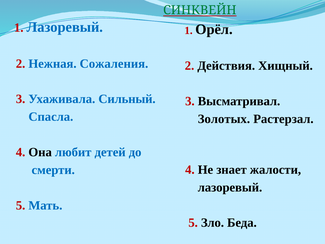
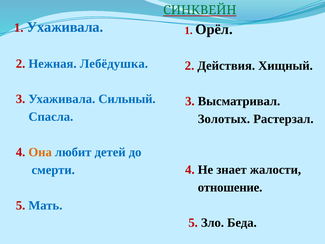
1 Лазоревый: Лазоревый -> Ухаживала
Сожаления: Сожаления -> Лебёдушка
Она colour: black -> orange
лазоревый at (230, 187): лазоревый -> отношение
